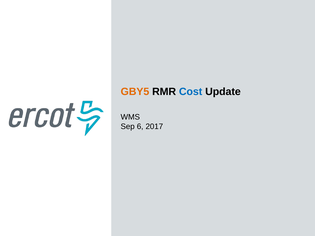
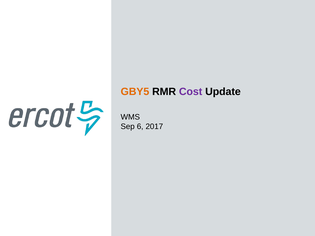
Cost colour: blue -> purple
